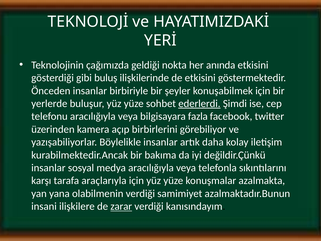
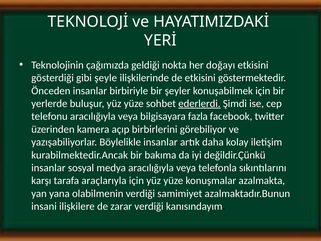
anında: anında -> doğayı
buluş: buluş -> şeyle
zarar underline: present -> none
